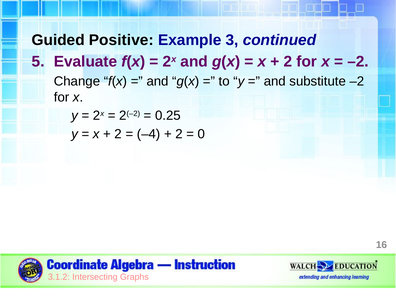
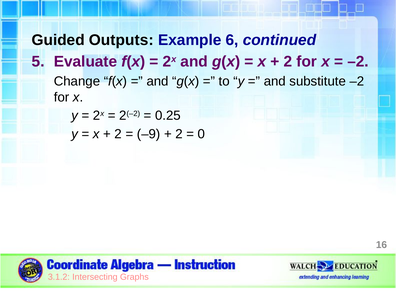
Positive: Positive -> Outputs
3: 3 -> 6
–4: –4 -> –9
